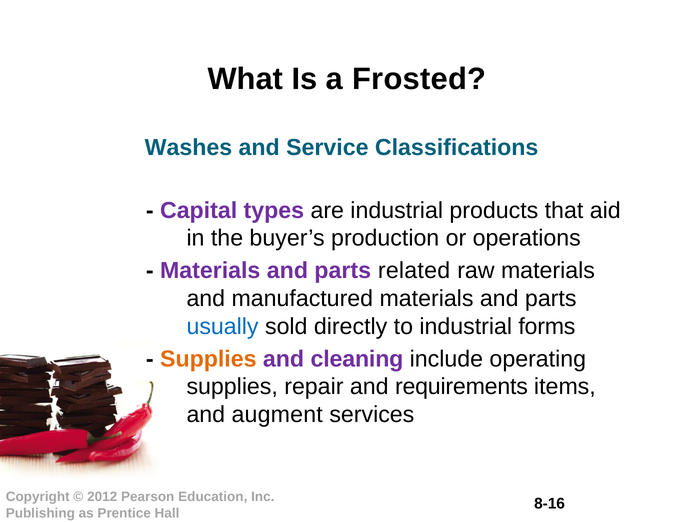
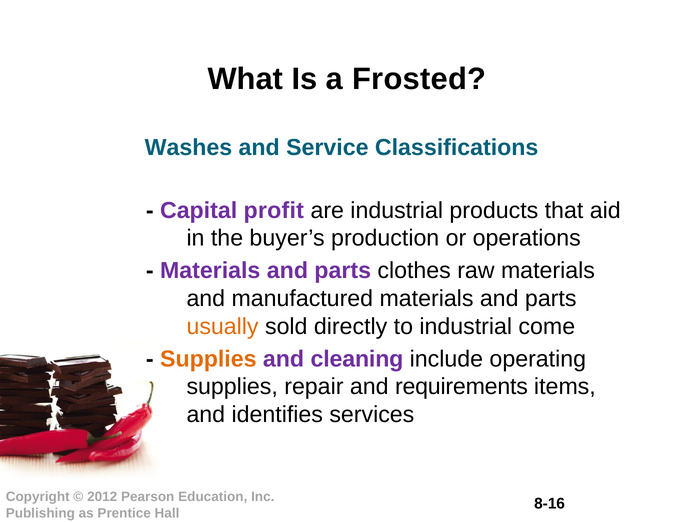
types: types -> profit
related: related -> clothes
usually colour: blue -> orange
forms: forms -> come
augment: augment -> identifies
